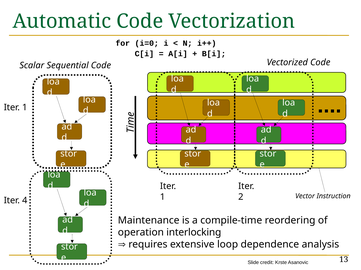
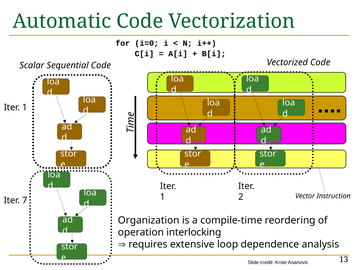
4: 4 -> 7
Maintenance: Maintenance -> Organization
